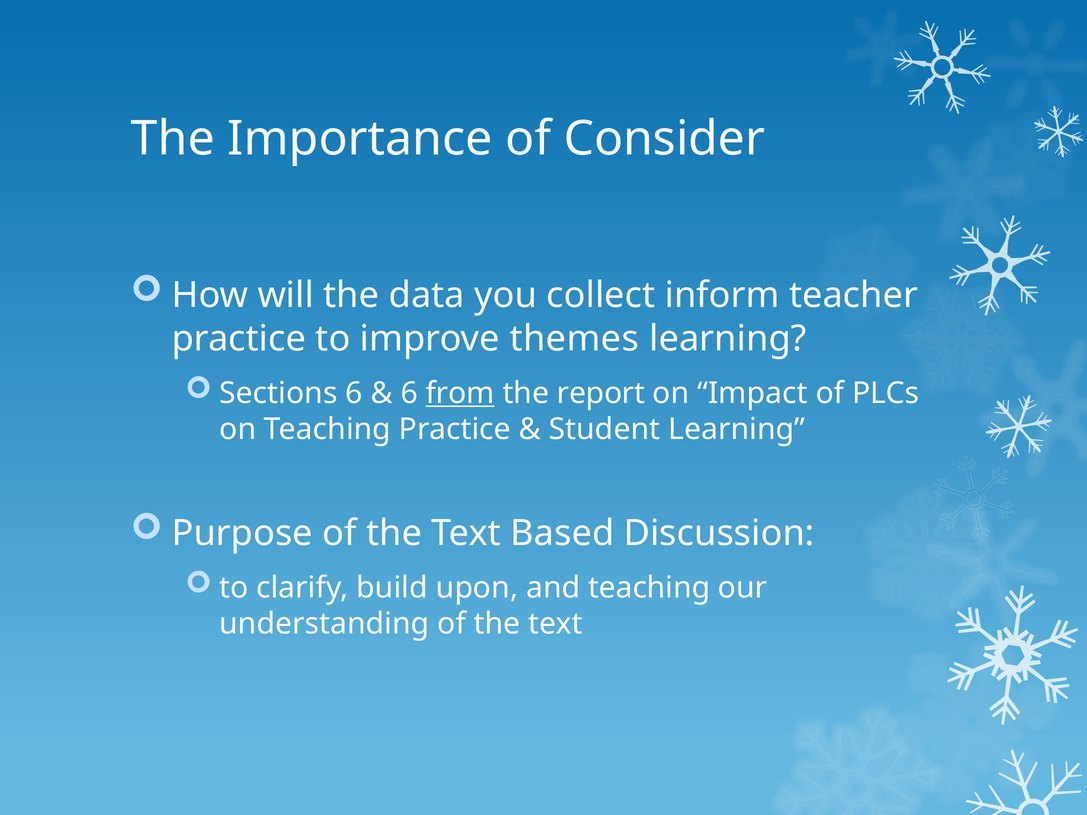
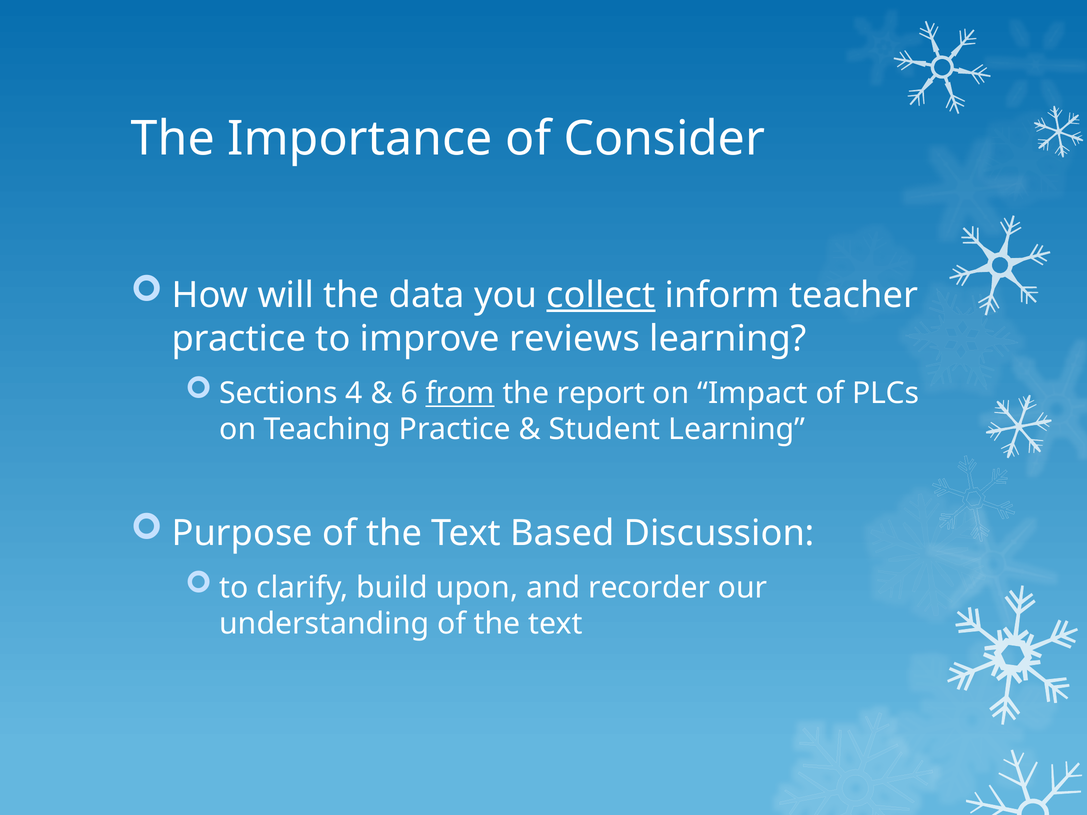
collect underline: none -> present
themes: themes -> reviews
Sections 6: 6 -> 4
and teaching: teaching -> recorder
